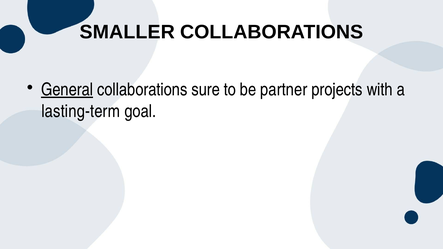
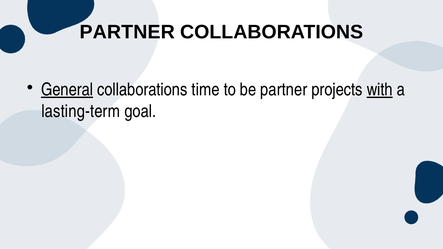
SMALLER at (127, 32): SMALLER -> PARTNER
sure: sure -> time
with underline: none -> present
